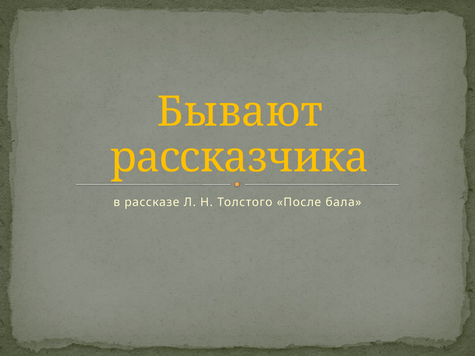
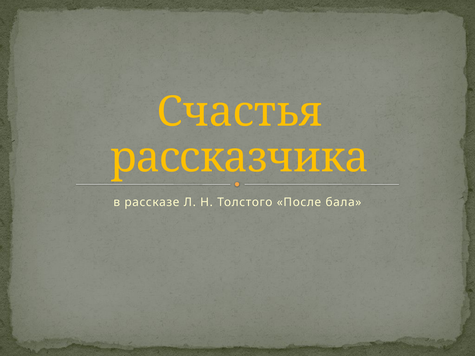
Бывают: Бывают -> Счастья
